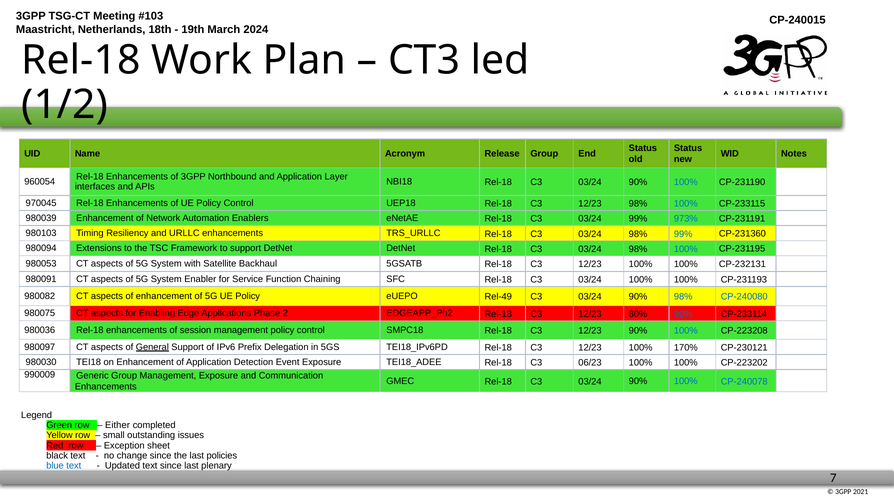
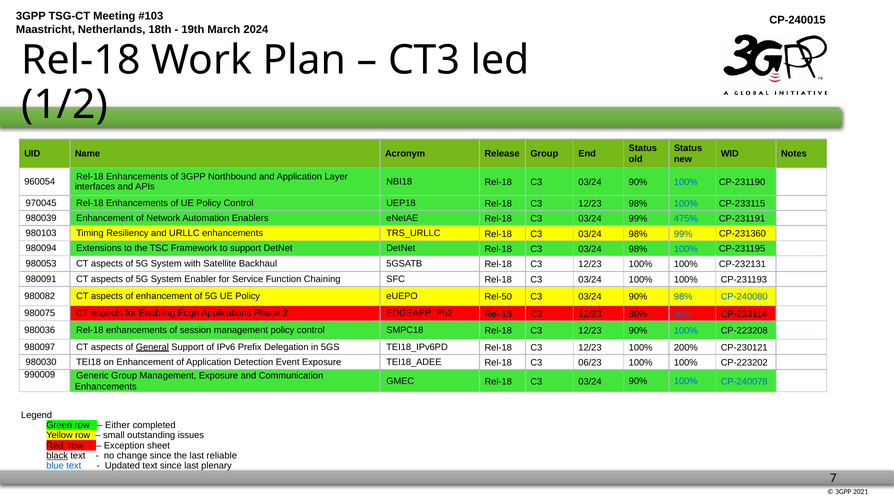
973%: 973% -> 475%
Rel-49: Rel-49 -> Rel-50
170%: 170% -> 200%
black underline: none -> present
policies: policies -> reliable
